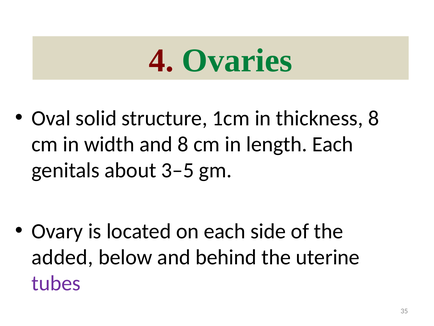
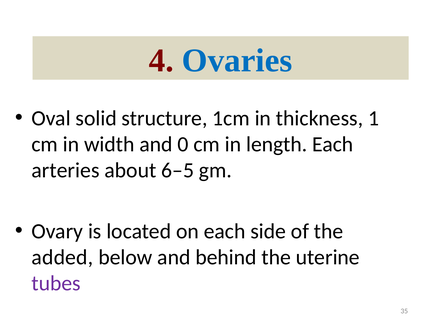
Ovaries colour: green -> blue
thickness 8: 8 -> 1
and 8: 8 -> 0
genitals: genitals -> arteries
3–5: 3–5 -> 6–5
